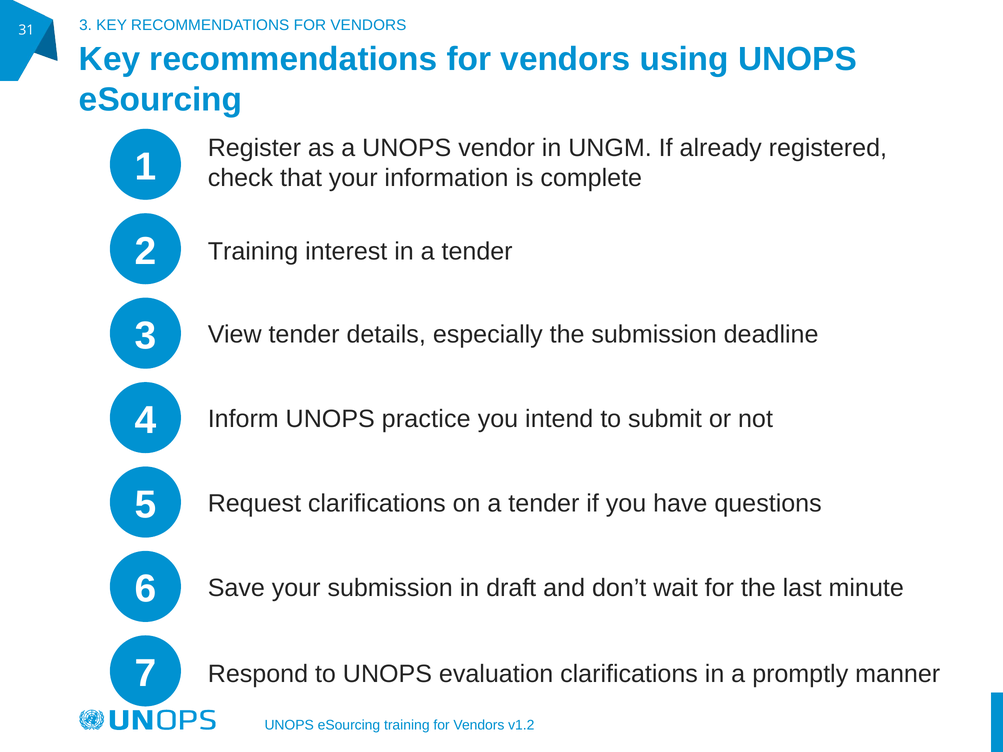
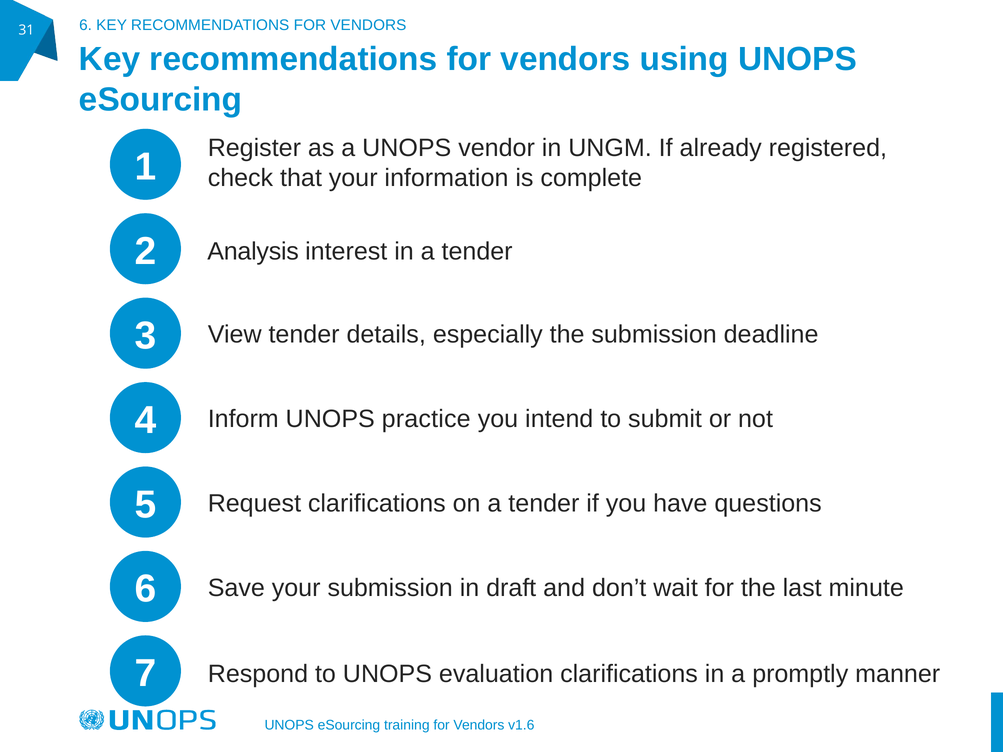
31 3: 3 -> 6
Training at (253, 251): Training -> Analysis
v1.2: v1.2 -> v1.6
